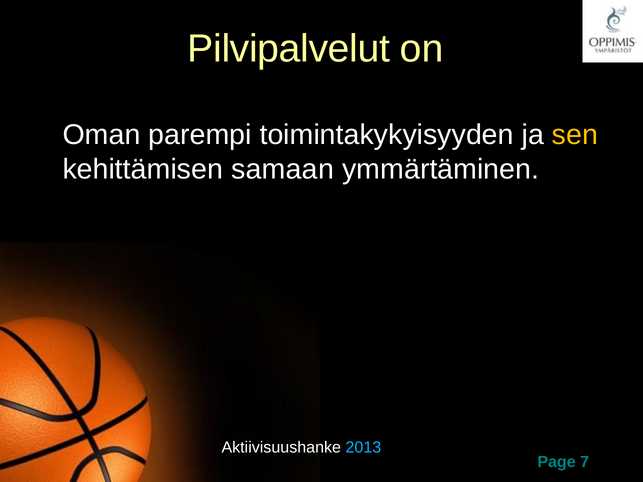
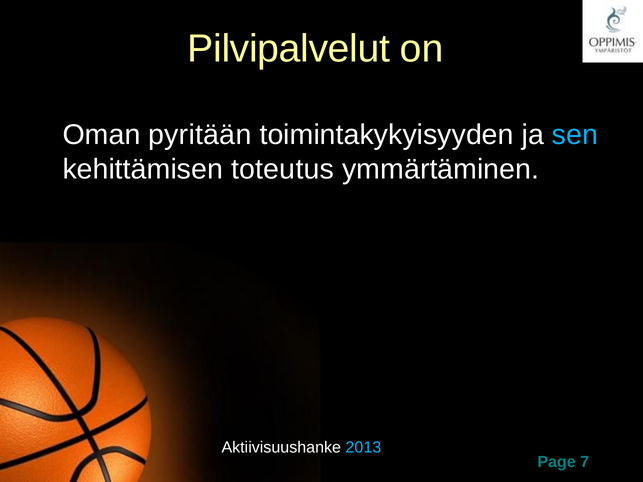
parempi: parempi -> pyritään
sen colour: yellow -> light blue
samaan: samaan -> toteutus
